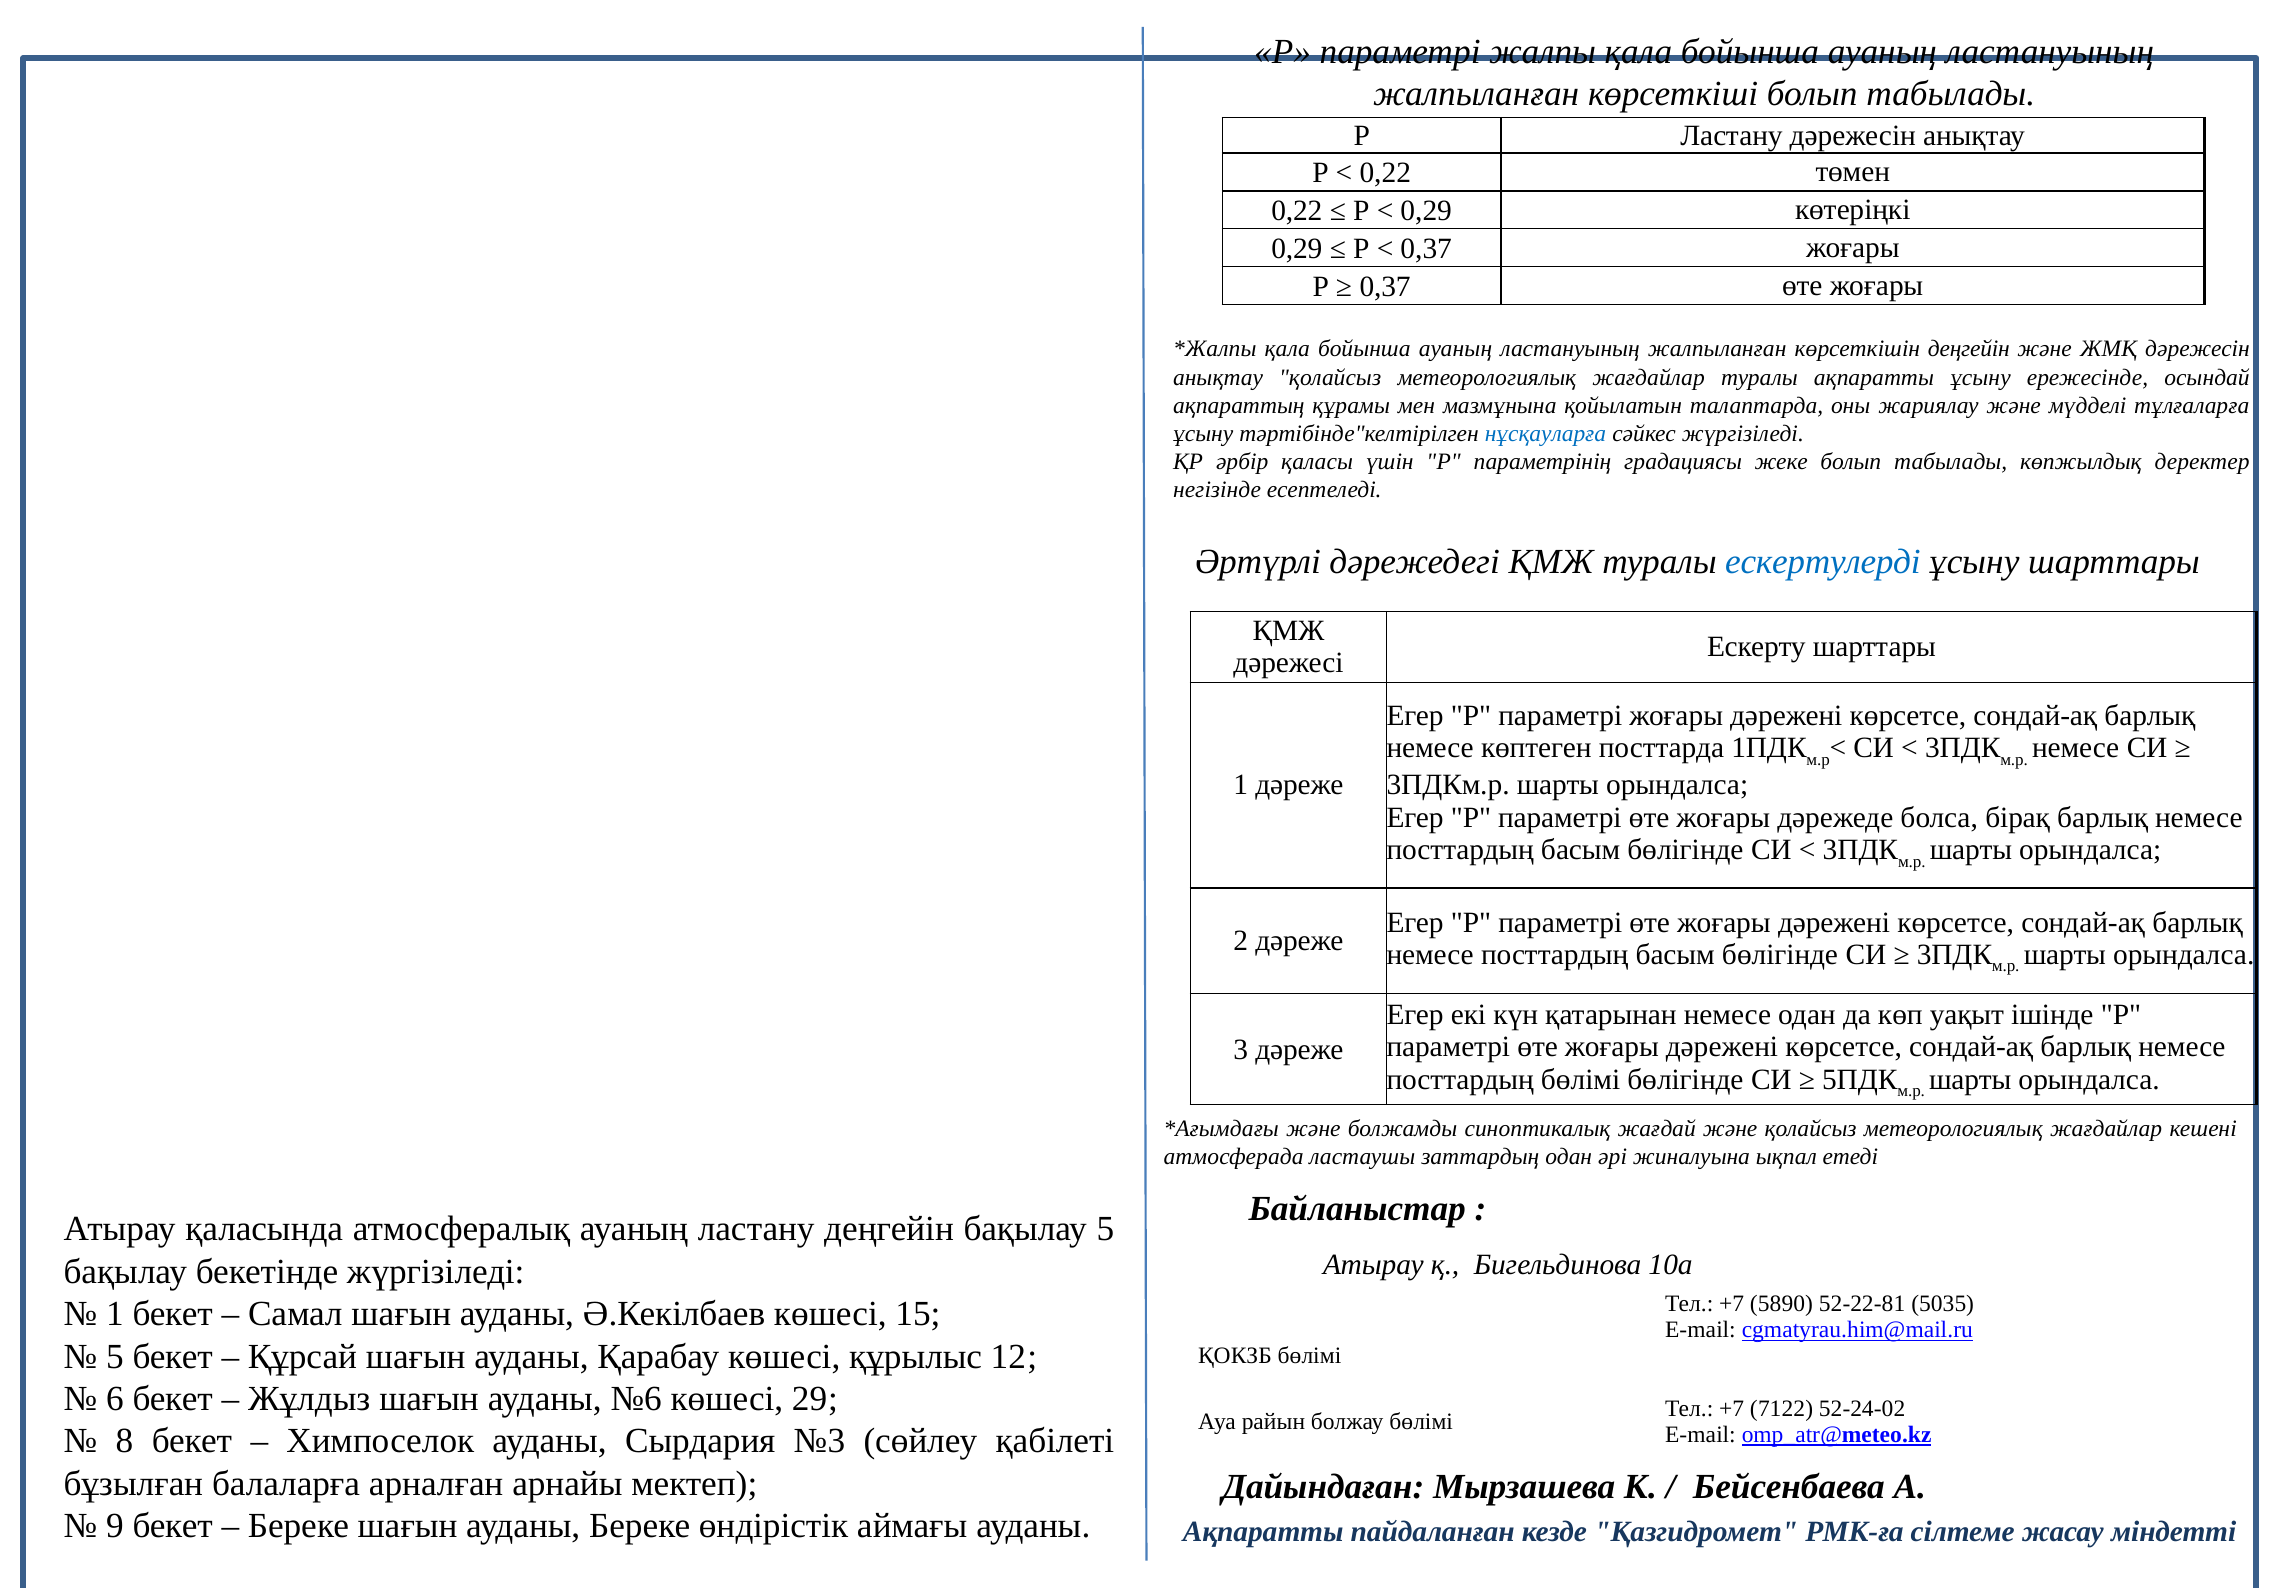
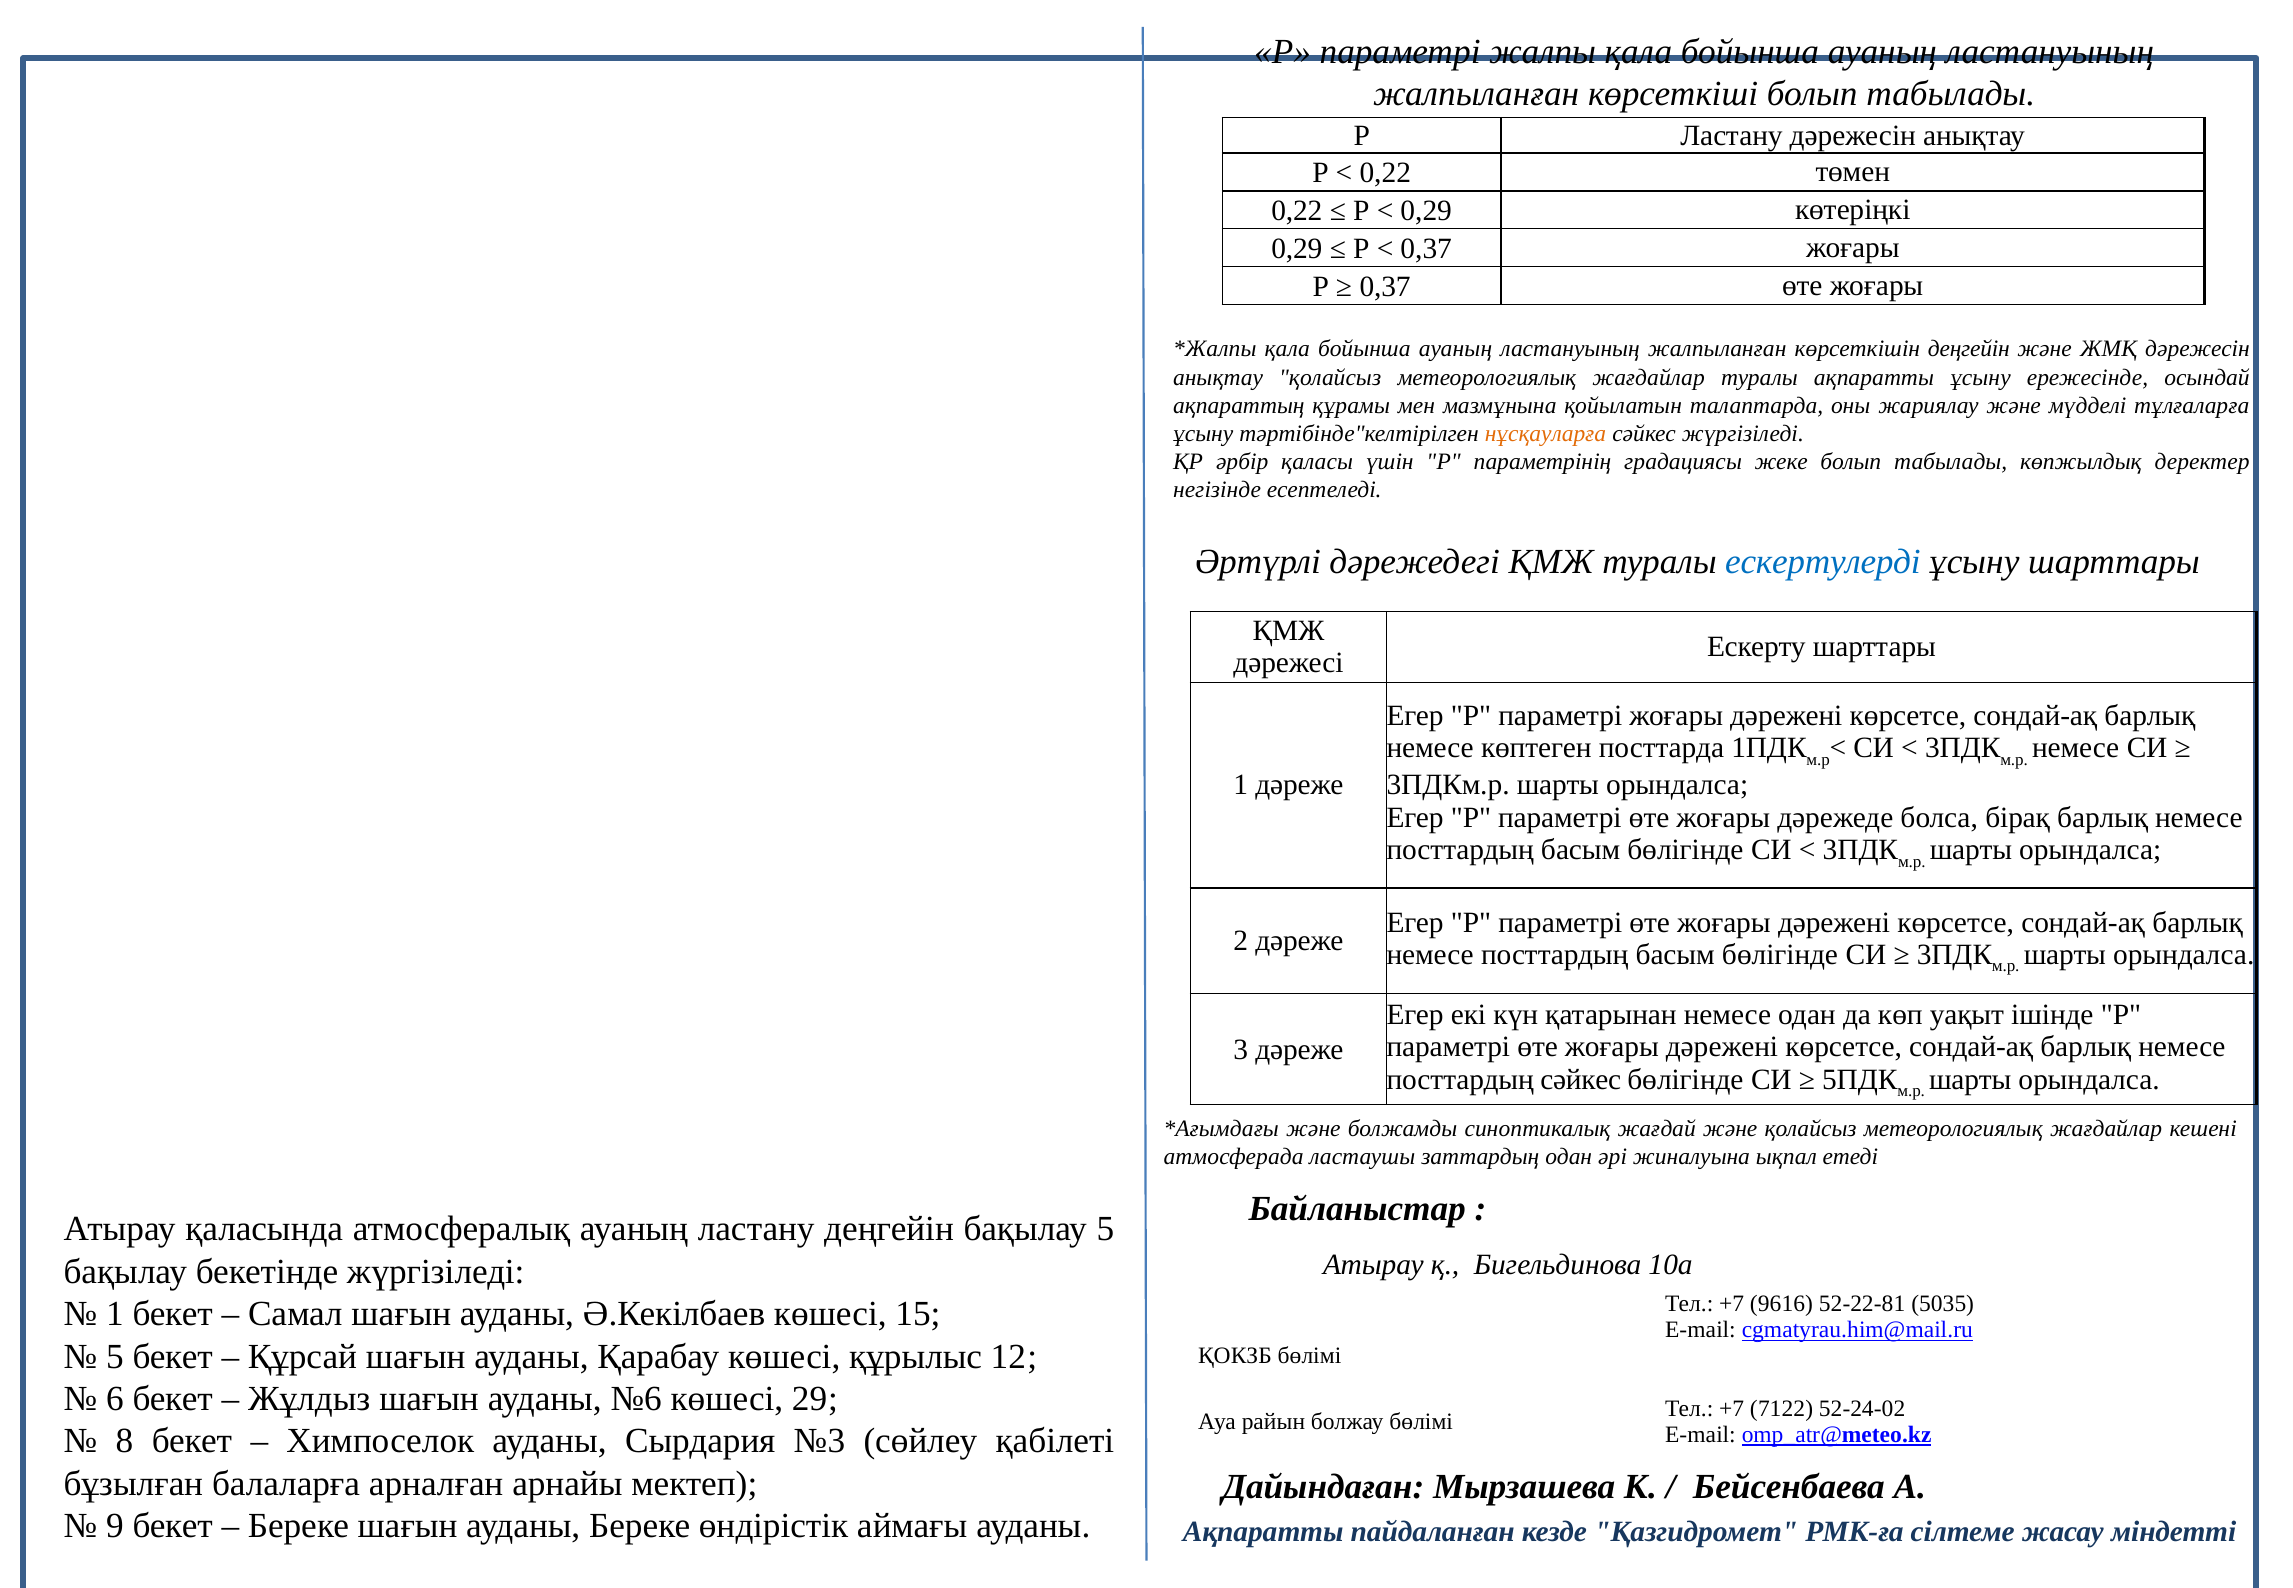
нұсқауларға colour: blue -> orange
посттардың бөлімі: бөлімі -> сәйкес
5890: 5890 -> 9616
